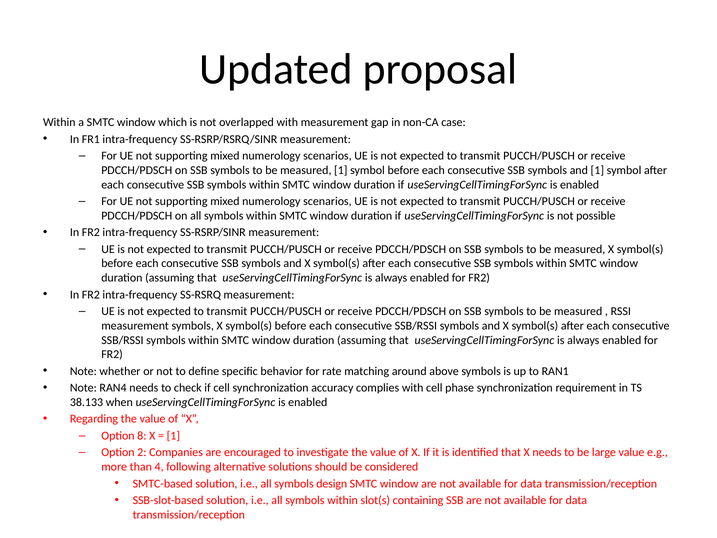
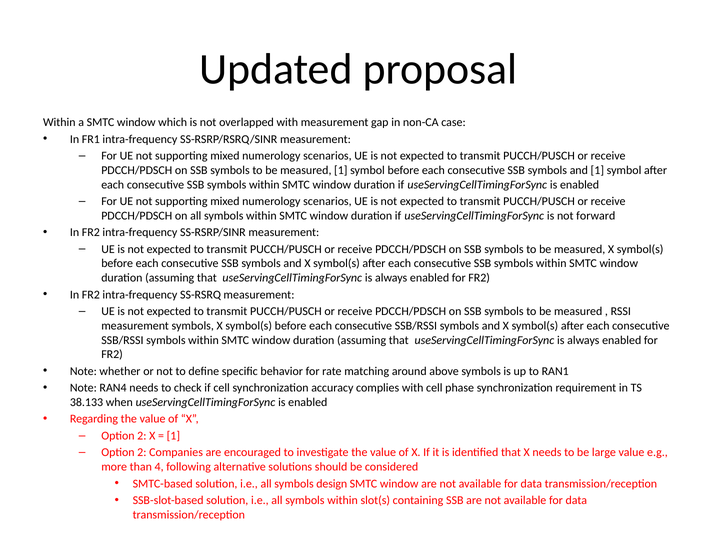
possible: possible -> forward
8 at (142, 436): 8 -> 2
